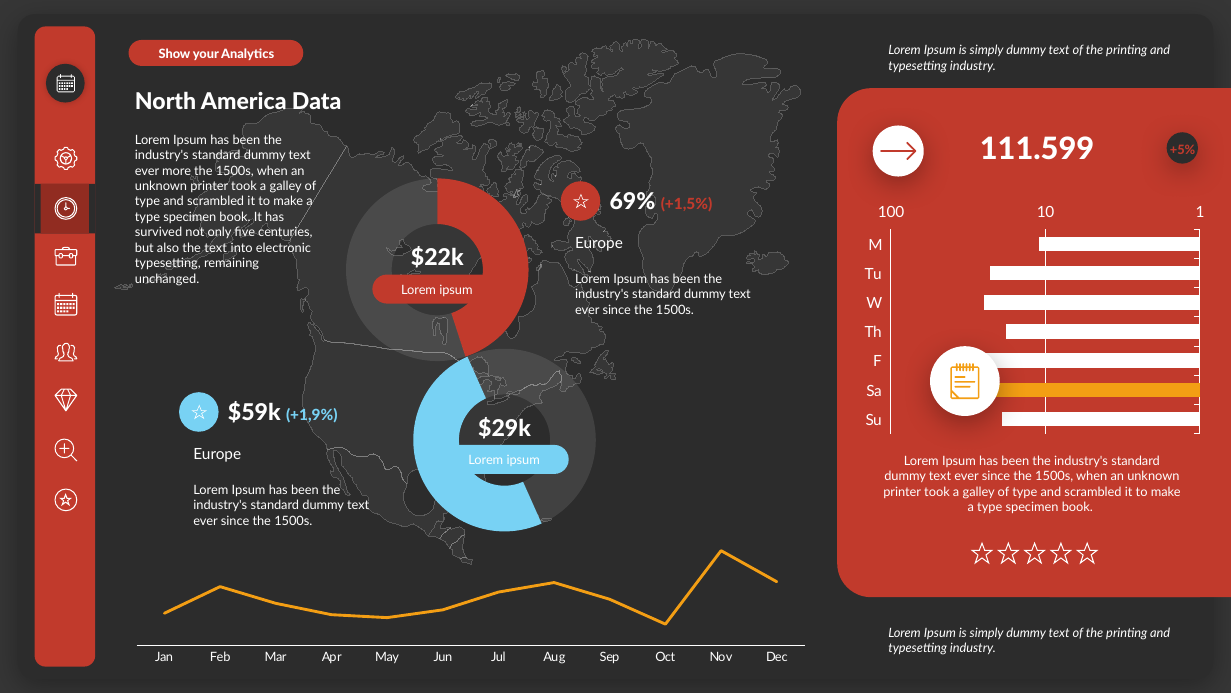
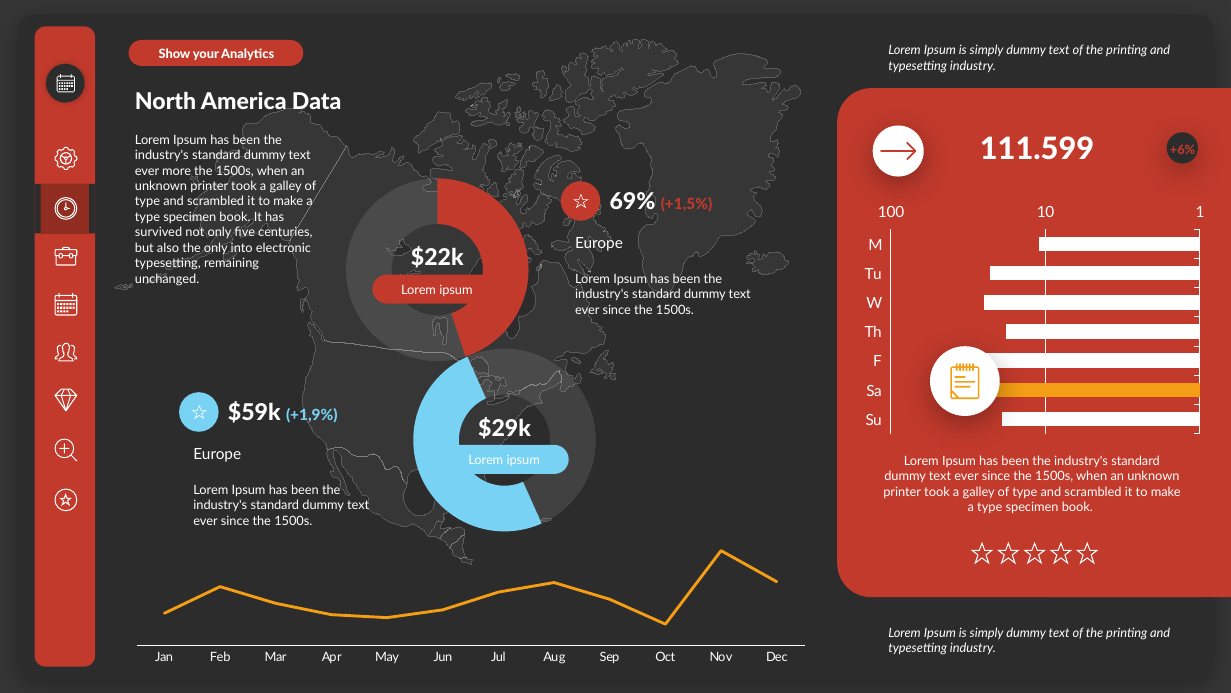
+5%: +5% -> +6%
the text: text -> only
